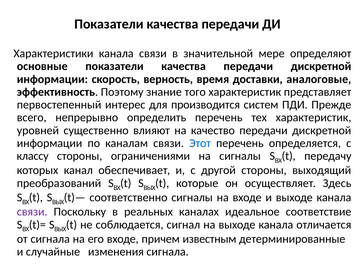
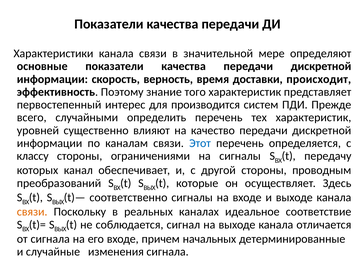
аналоговые: аналоговые -> происходит
непрерывно: непрерывно -> случайными
выходящий: выходящий -> проводным
связи at (32, 211) colour: purple -> orange
известным: известным -> начальных
